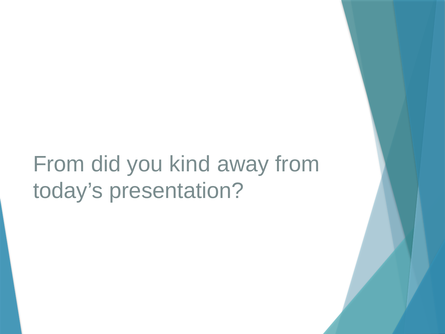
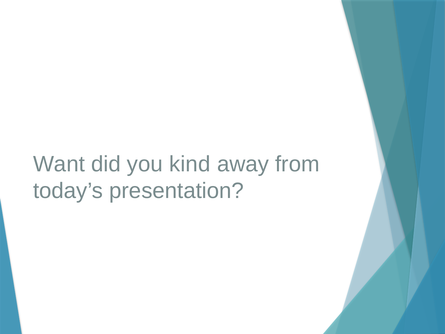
From at (59, 164): From -> Want
